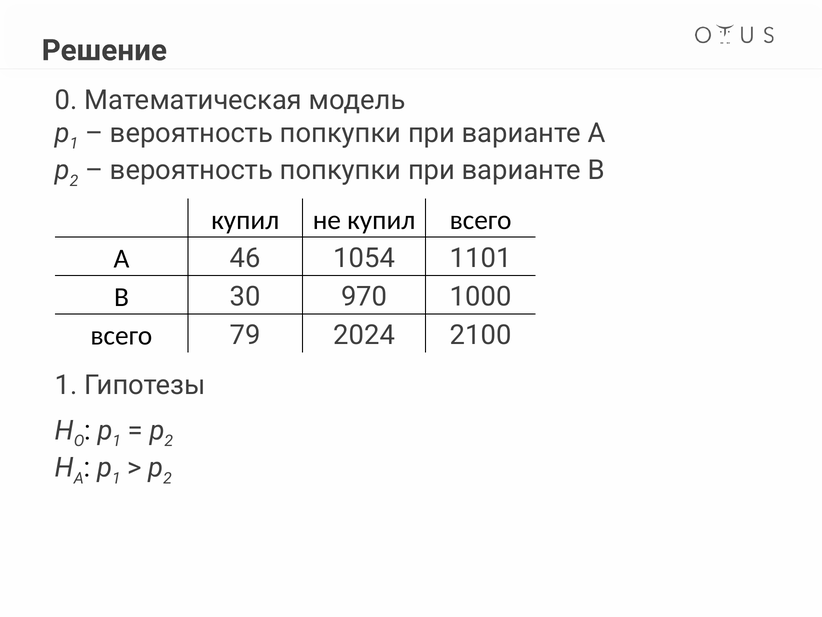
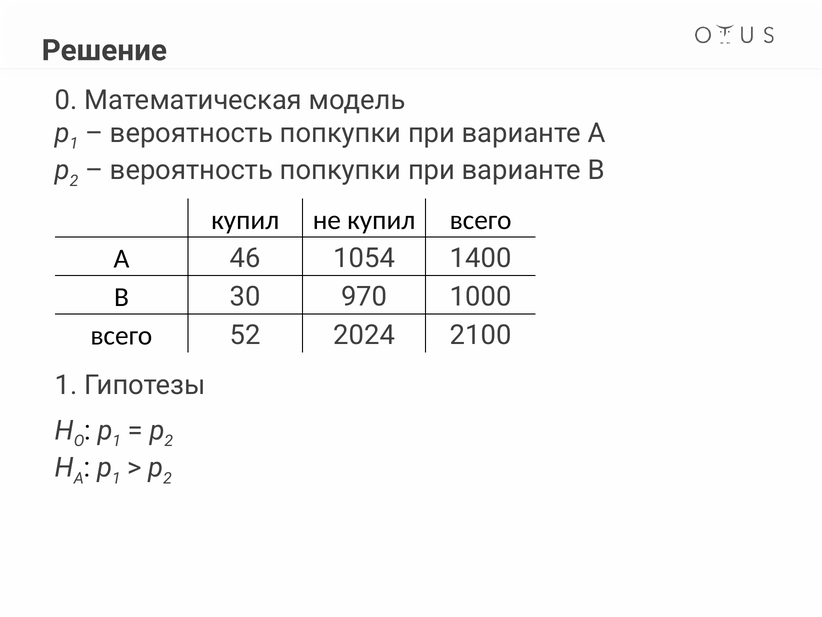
1101: 1101 -> 1400
79: 79 -> 52
